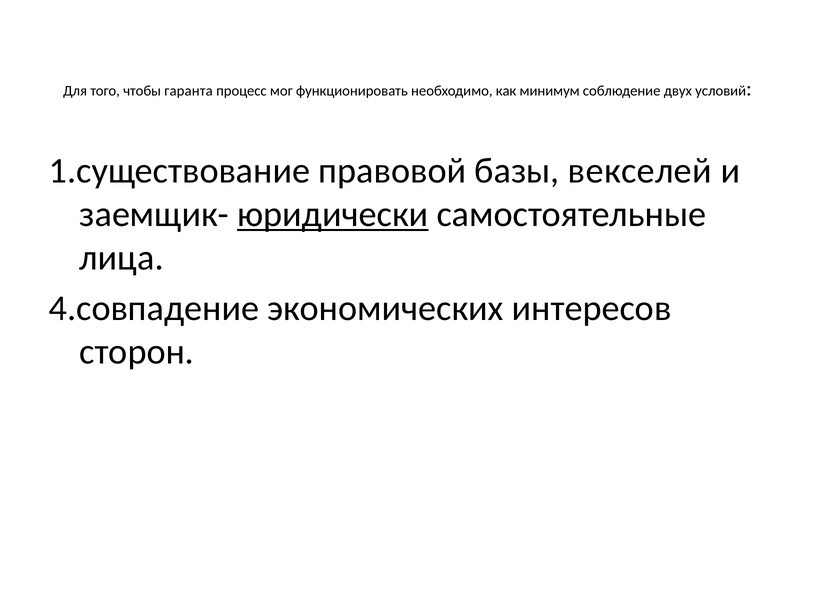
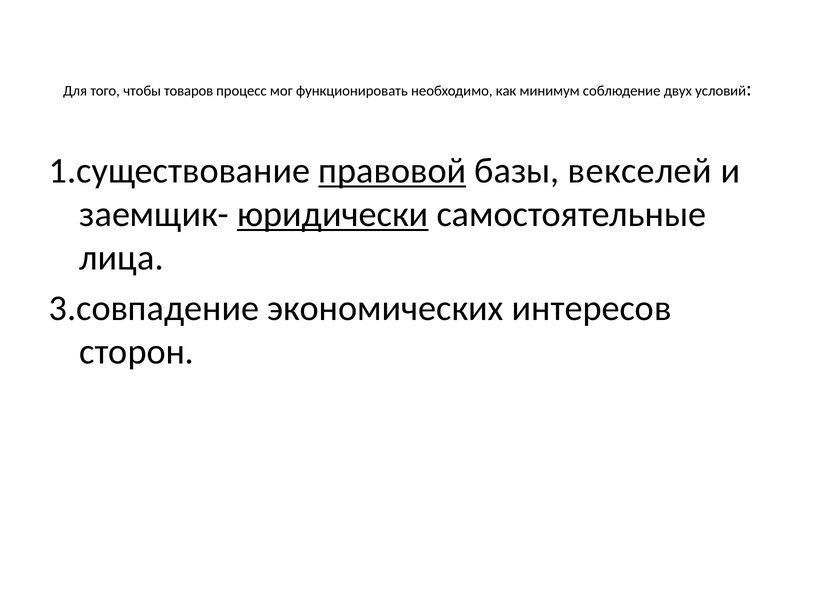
гаранта: гаранта -> товаров
правовой underline: none -> present
4.совпадение: 4.совпадение -> 3.совпадение
